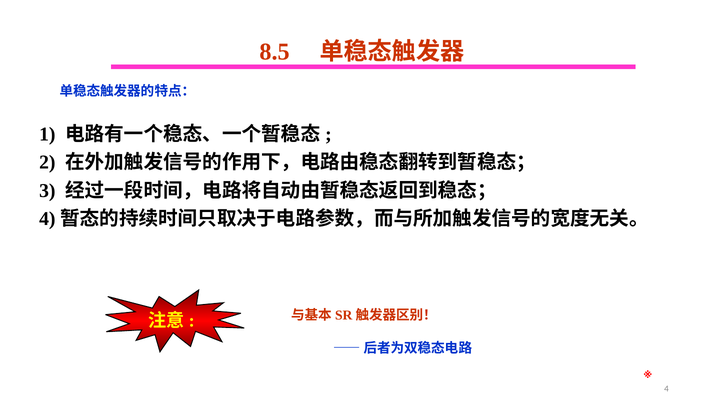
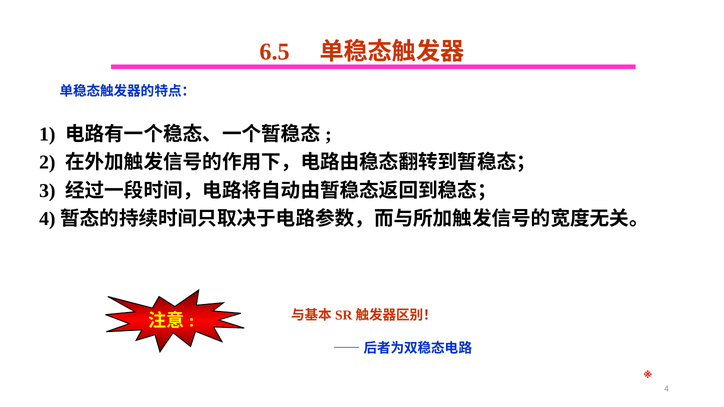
8.5: 8.5 -> 6.5
